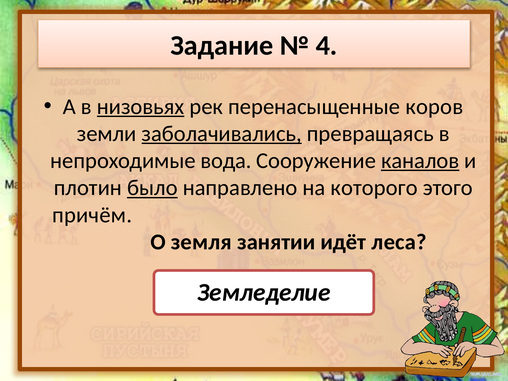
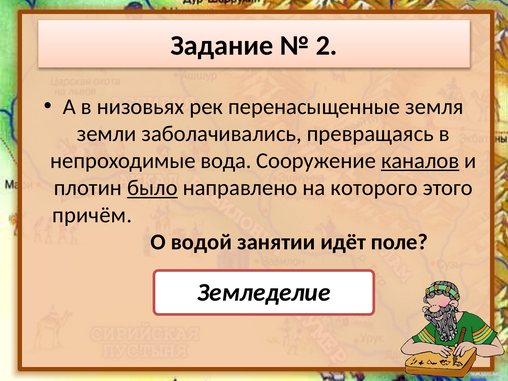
4: 4 -> 2
низовьях underline: present -> none
коров: коров -> земля
заболачивались underline: present -> none
земля: земля -> водой
леса: леса -> поле
